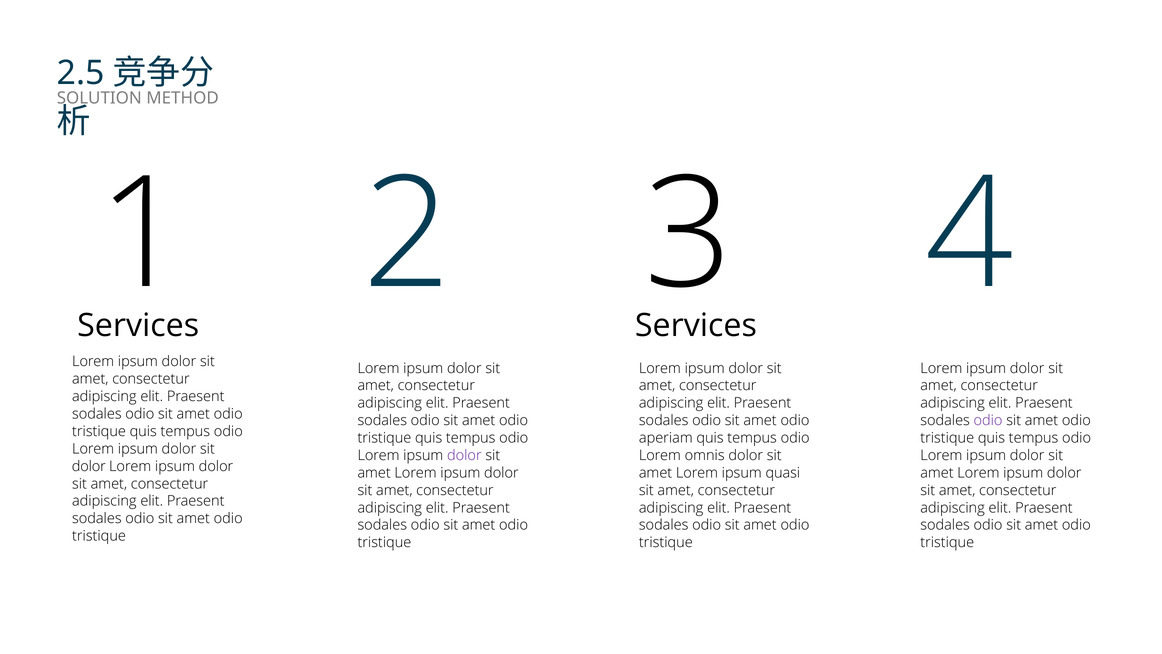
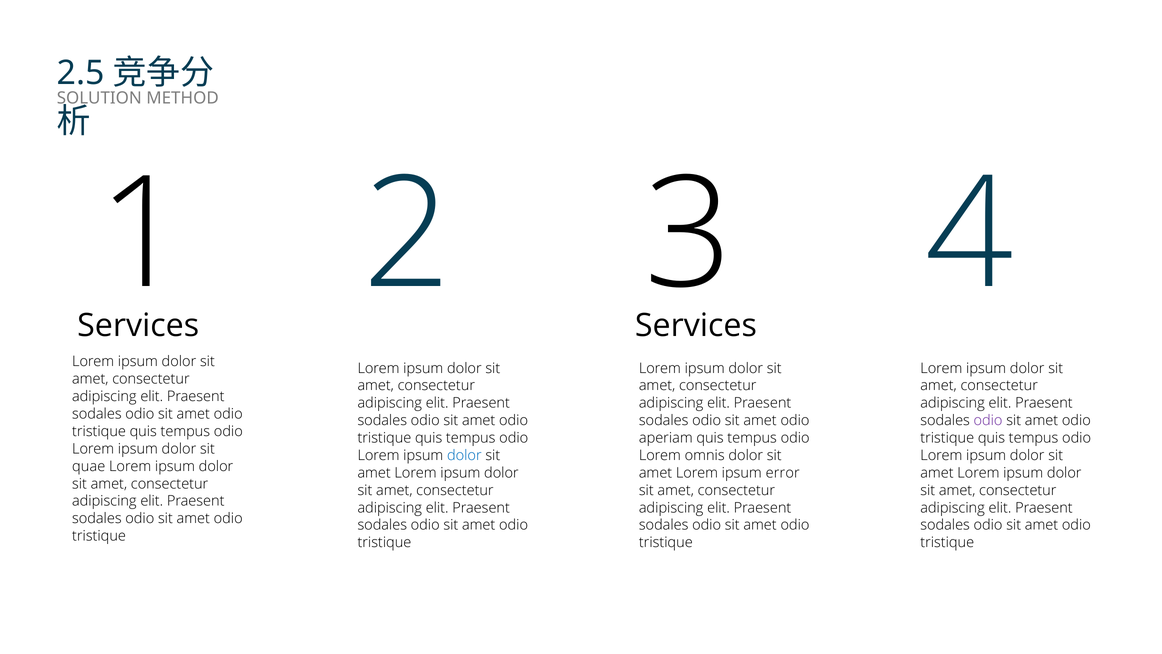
dolor at (464, 455) colour: purple -> blue
dolor at (89, 466): dolor -> quae
quasi: quasi -> error
